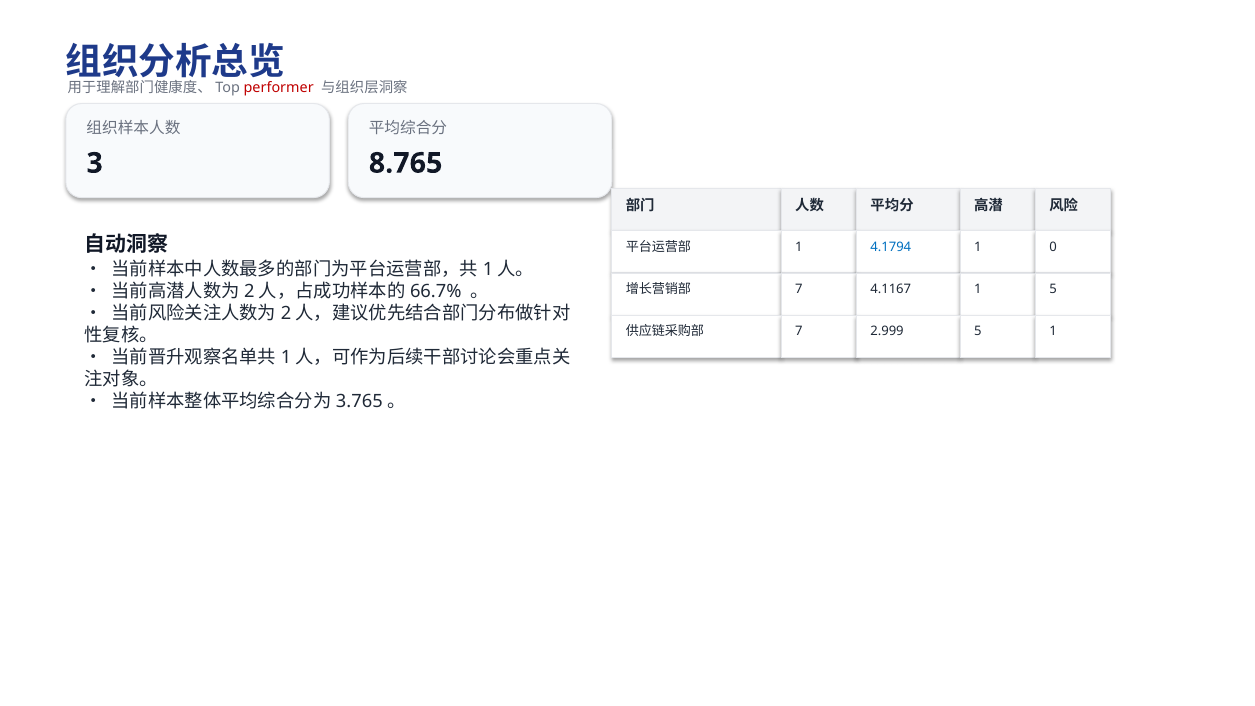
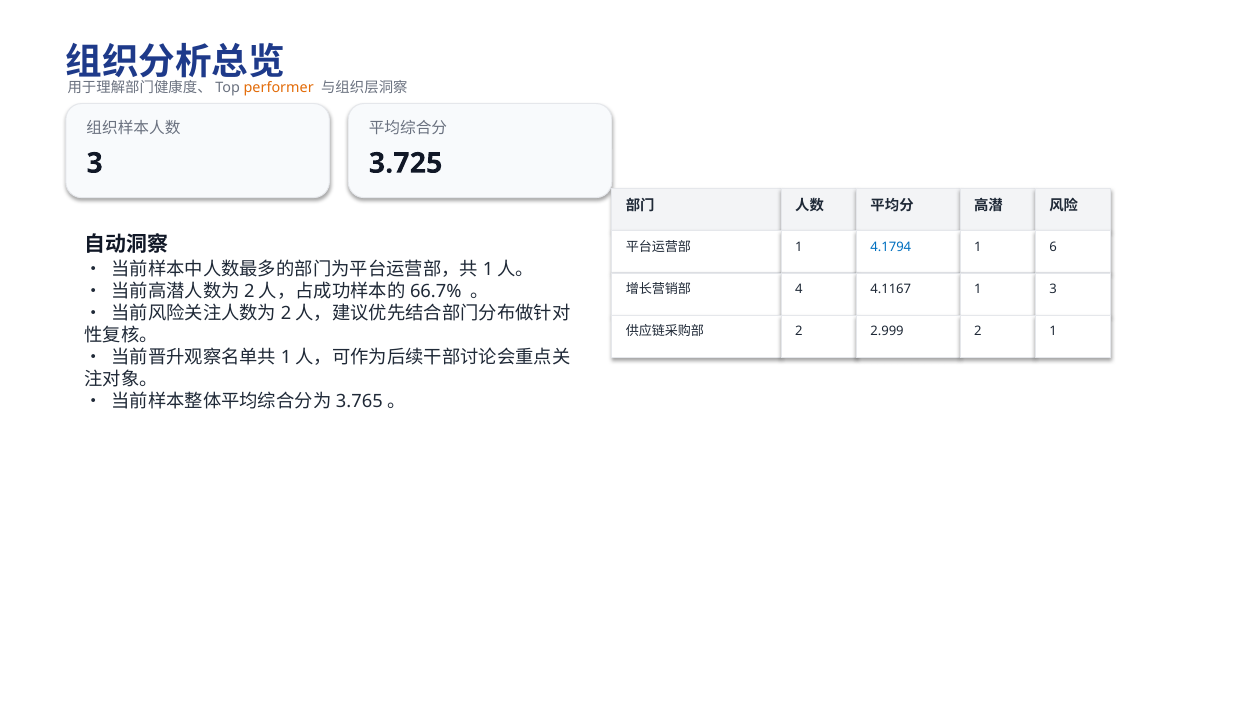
performer colour: red -> orange
8.765: 8.765 -> 3.725
0: 0 -> 6
7 at (799, 289): 7 -> 4
1 5: 5 -> 3
7 at (799, 332): 7 -> 2
2.999 5: 5 -> 2
